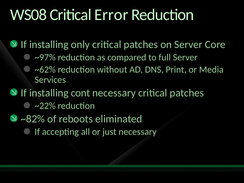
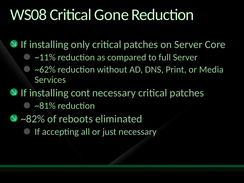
Error: Error -> Gone
~97%: ~97% -> ~11%
~22%: ~22% -> ~81%
